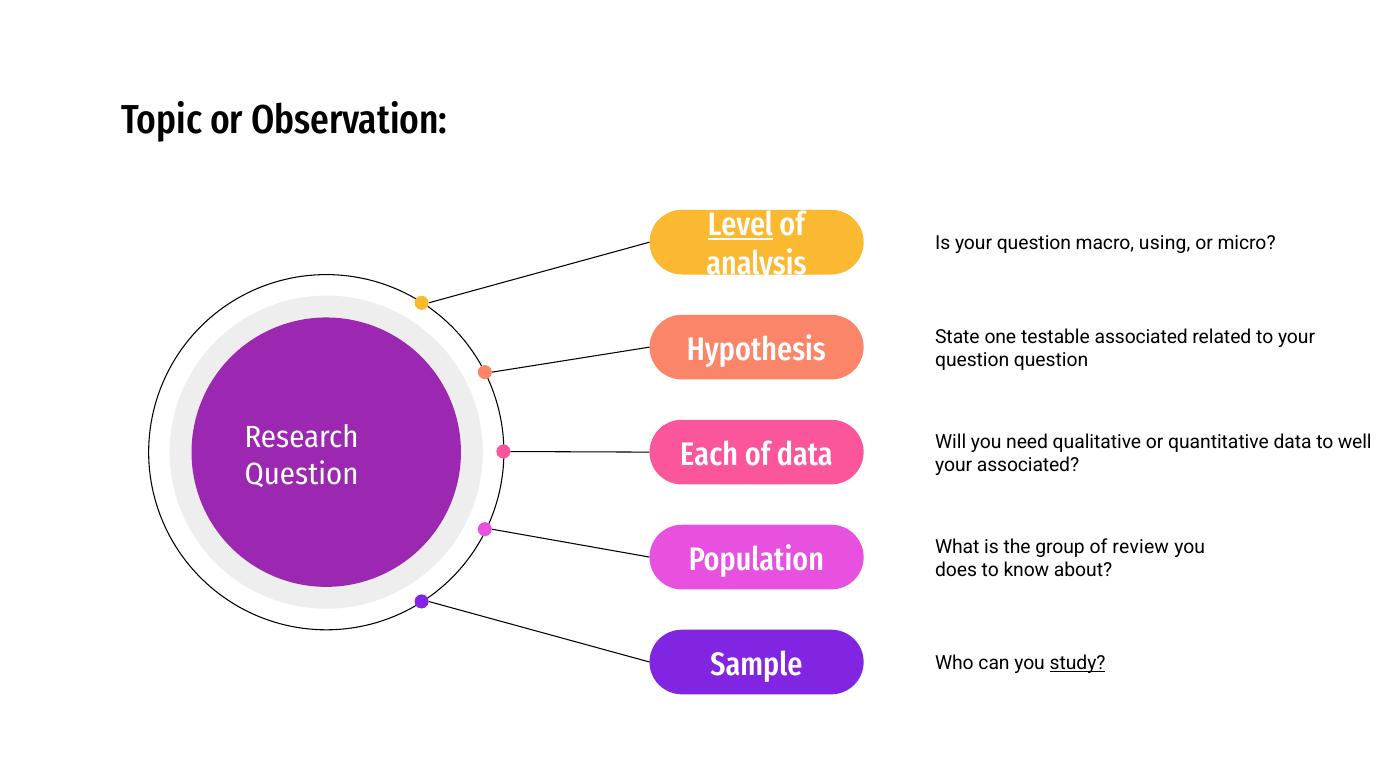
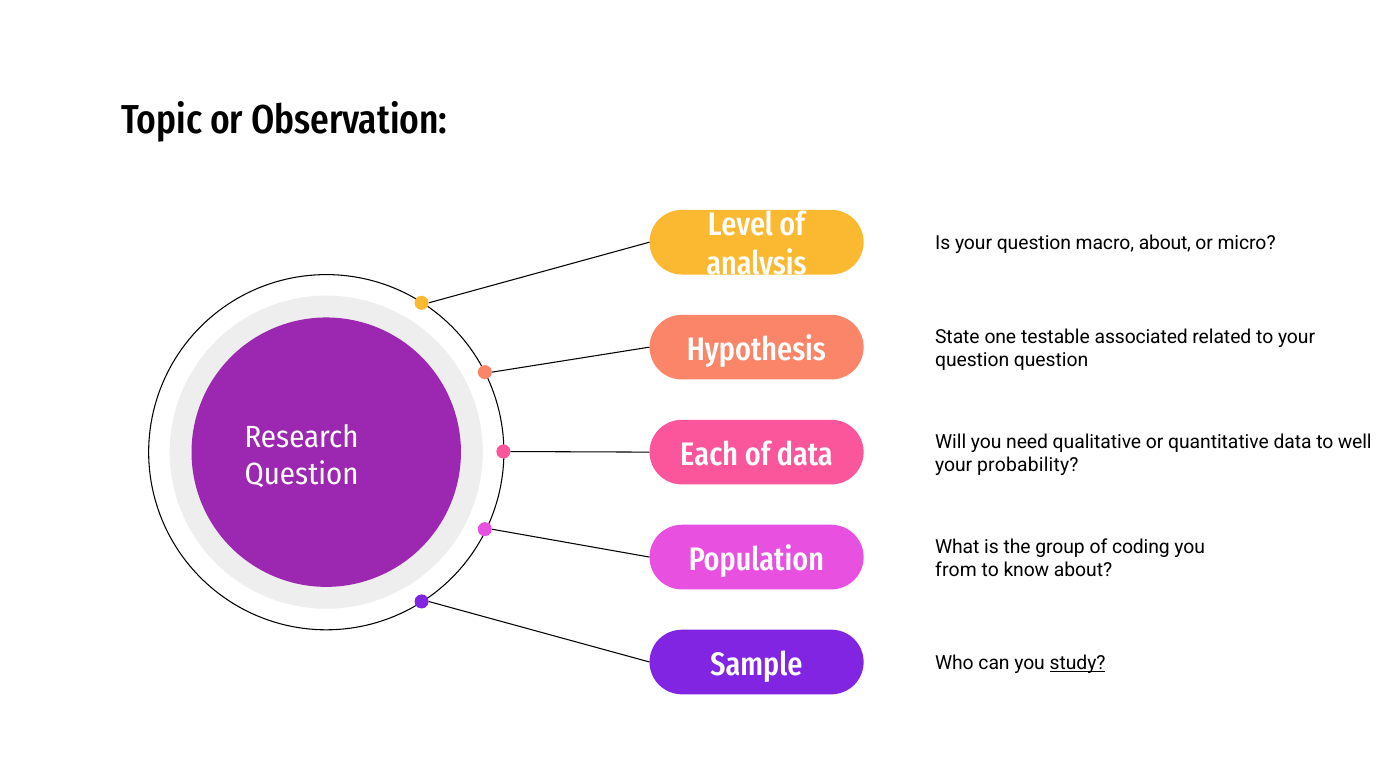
Level underline: present -> none
macro using: using -> about
your associated: associated -> probability
review: review -> coding
does: does -> from
